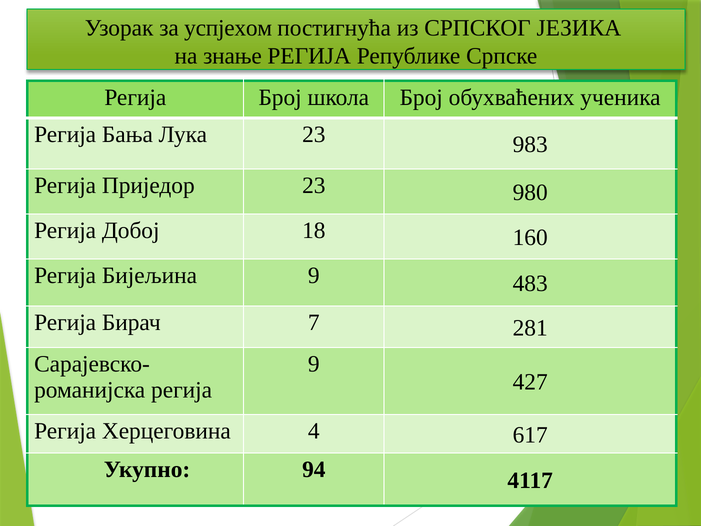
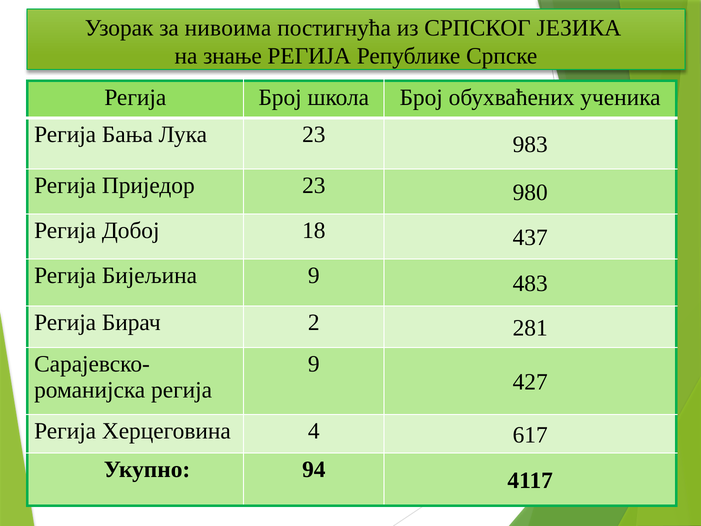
успјехом: успјехом -> нивоима
160: 160 -> 437
7: 7 -> 2
